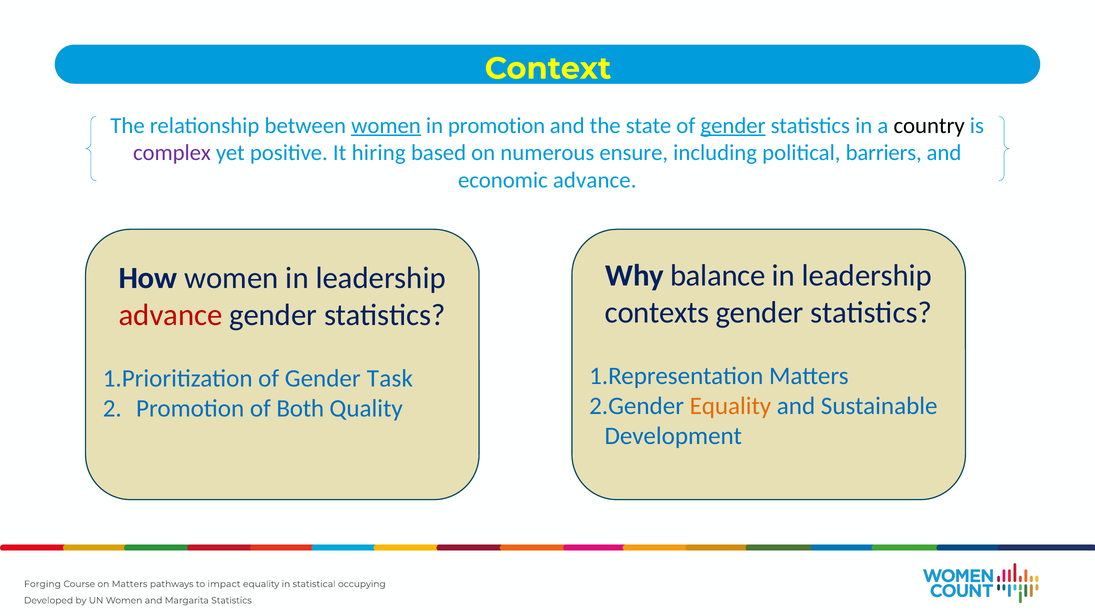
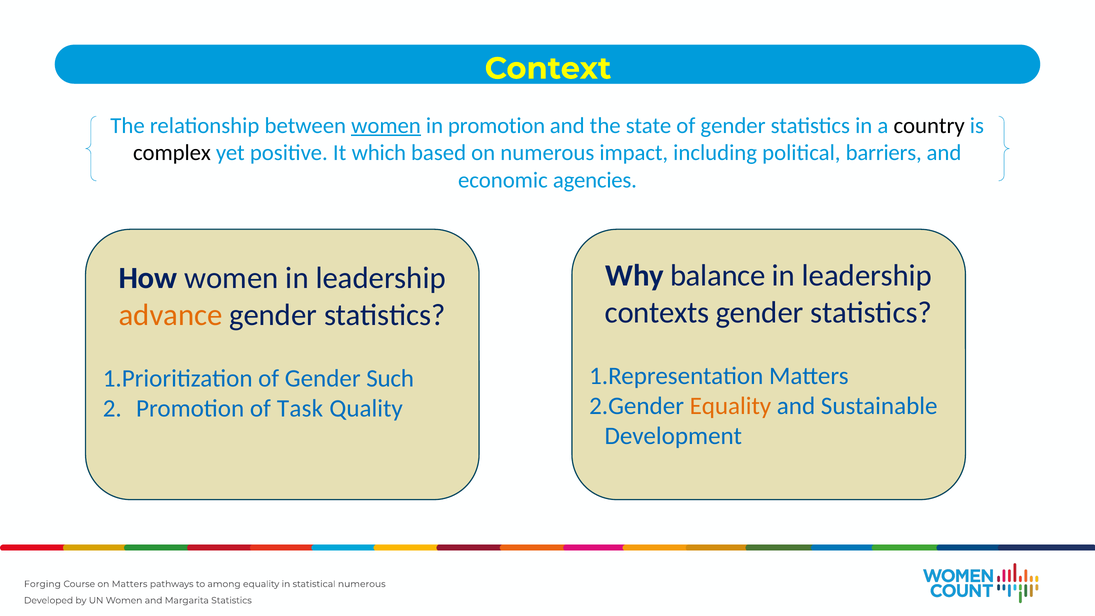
gender at (733, 125) underline: present -> none
complex colour: purple -> black
hiring: hiring -> which
ensure: ensure -> impact
economic advance: advance -> agencies
advance at (171, 315) colour: red -> orange
Task: Task -> Such
Both: Both -> Task
impact: impact -> among
statistical occupying: occupying -> numerous
